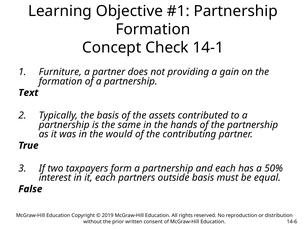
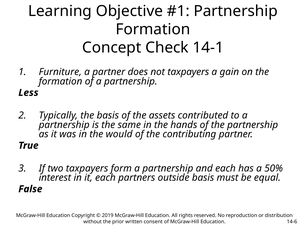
not providing: providing -> taxpayers
Text: Text -> Less
